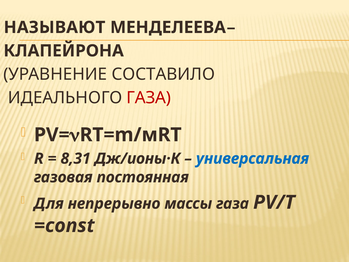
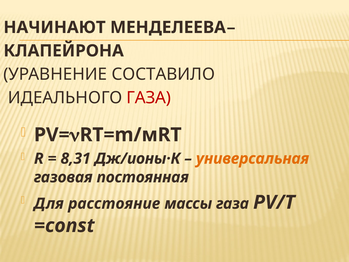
НАЗЫВАЮТ: НАЗЫВАЮТ -> НАЧИНАЮТ
универсальная colour: blue -> orange
непрерывно: непрерывно -> расстояние
